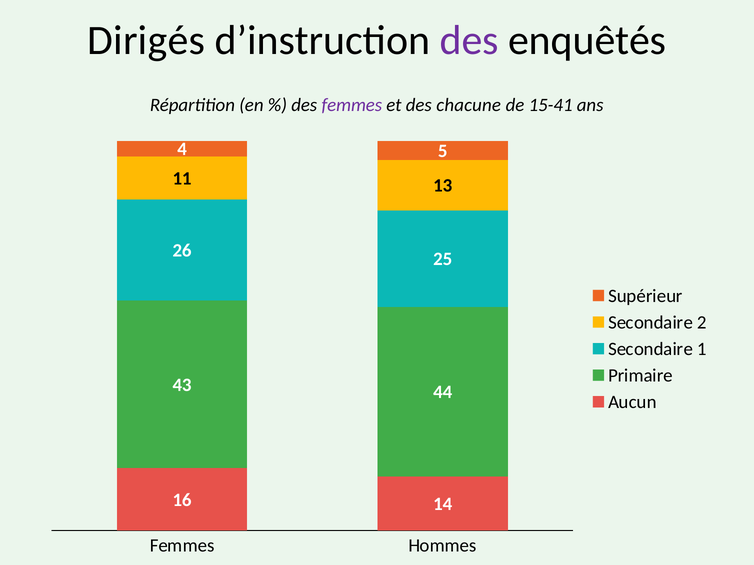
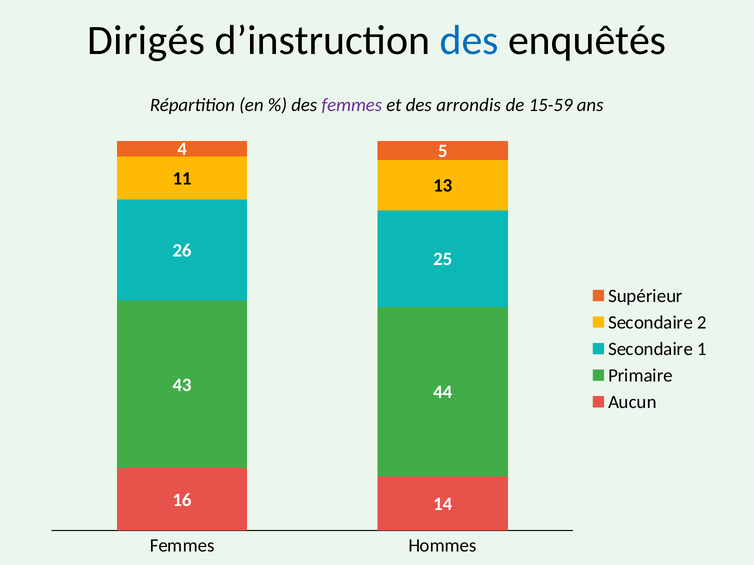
des at (469, 41) colour: purple -> blue
chacune: chacune -> arrondis
15-41: 15-41 -> 15-59
